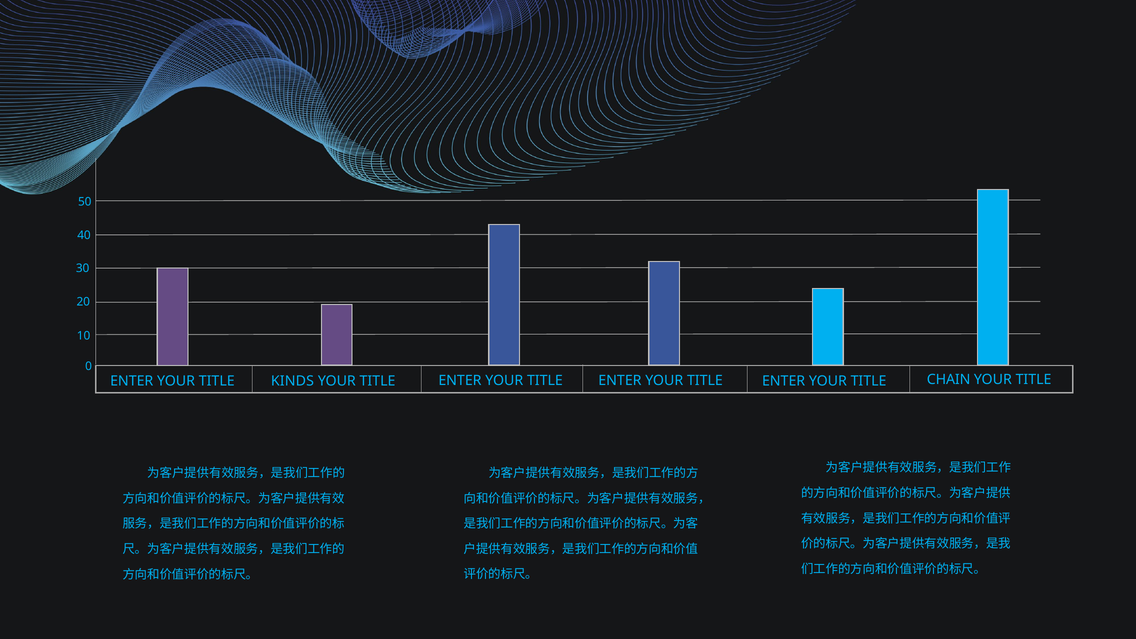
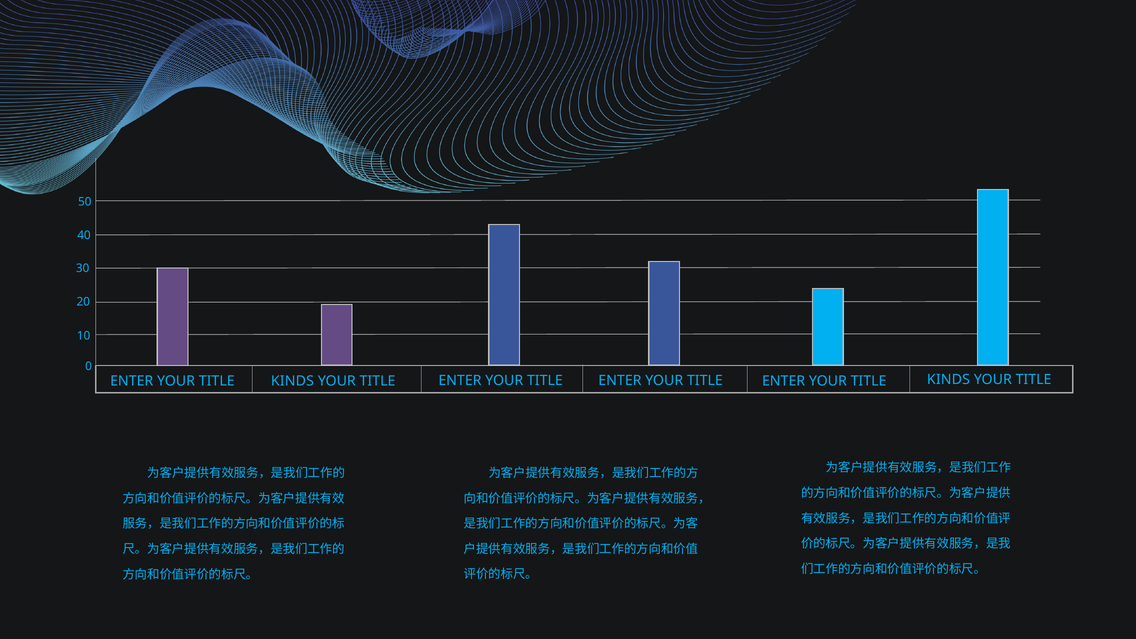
CHAIN at (949, 380): CHAIN -> KINDS
